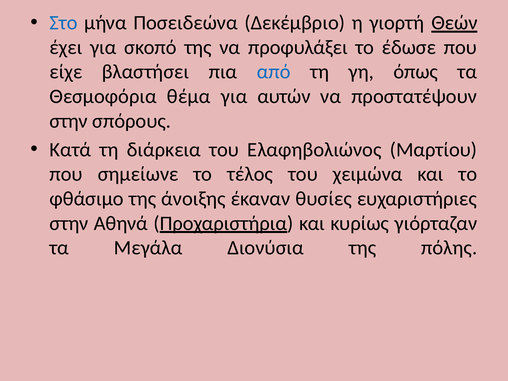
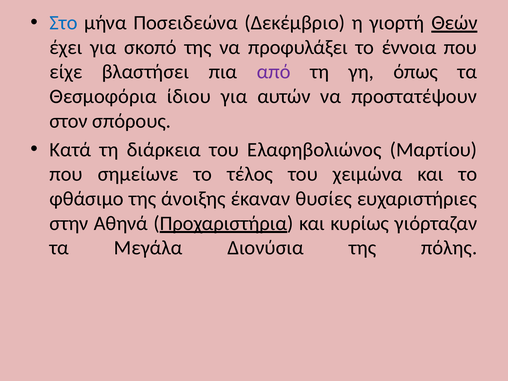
έδωσε: έδωσε -> έννοια
από colour: blue -> purple
θέμα: θέμα -> ίδιου
στην at (69, 121): στην -> στον
